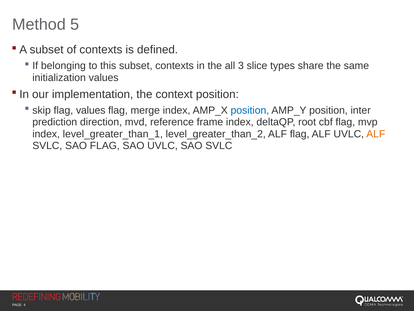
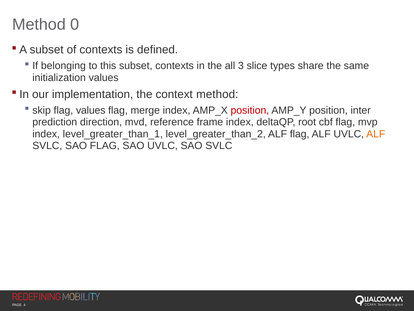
5: 5 -> 0
context position: position -> method
position at (250, 110) colour: blue -> red
